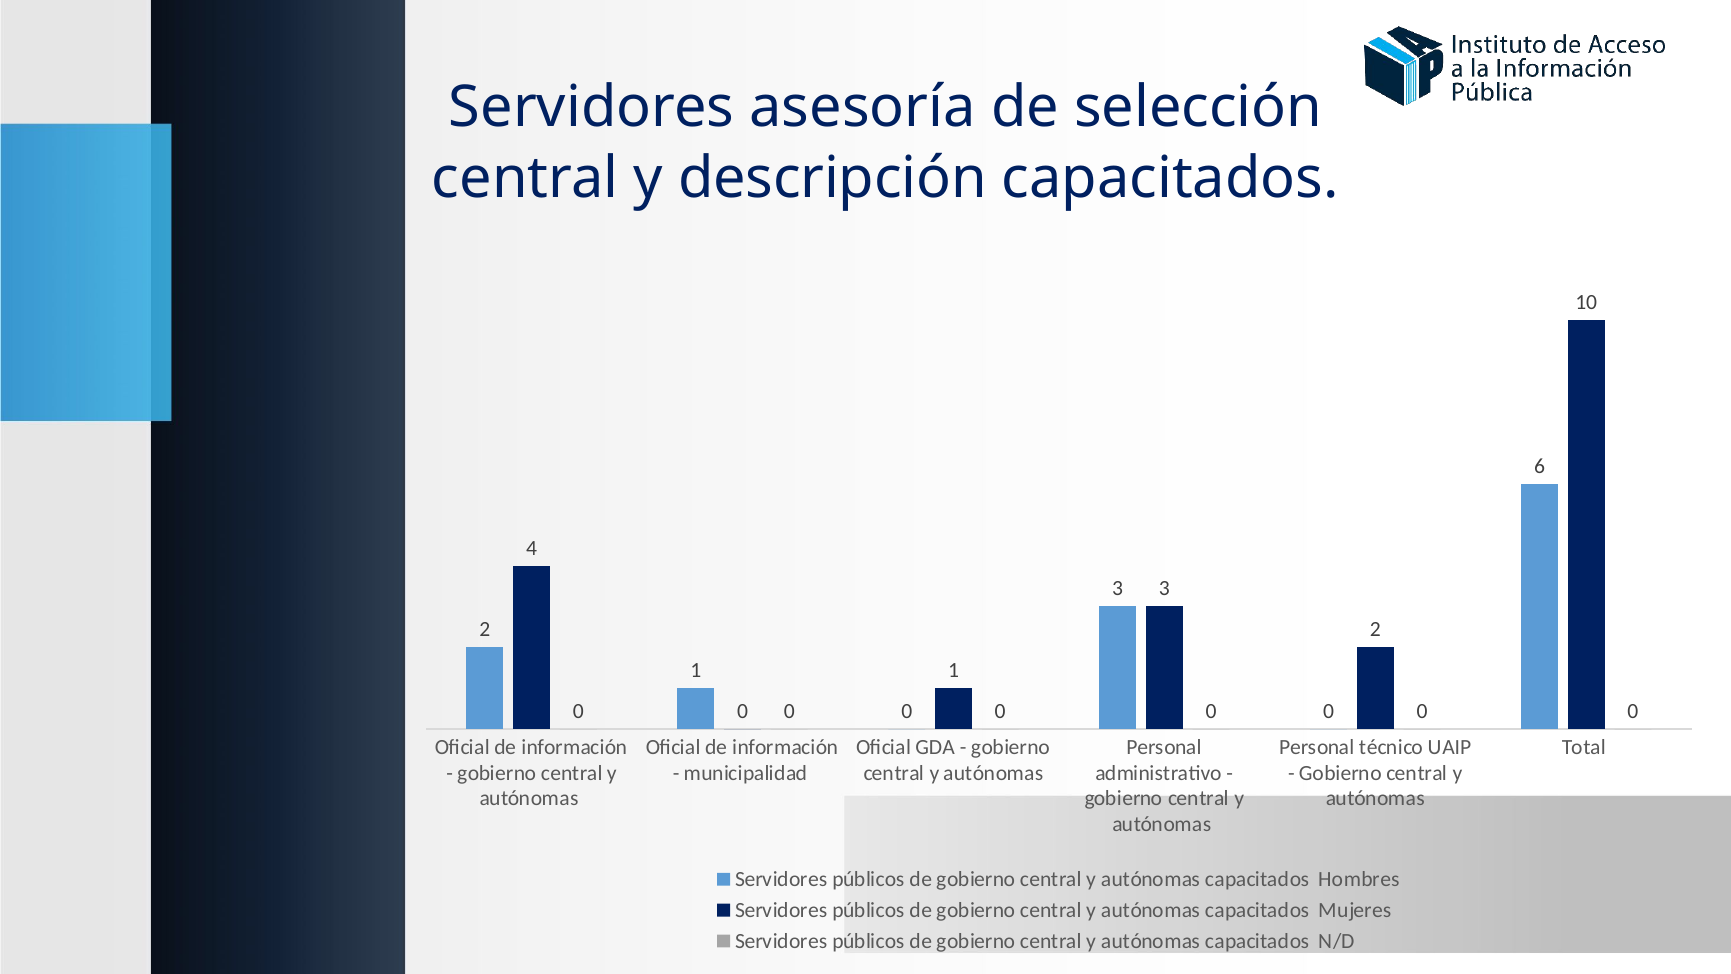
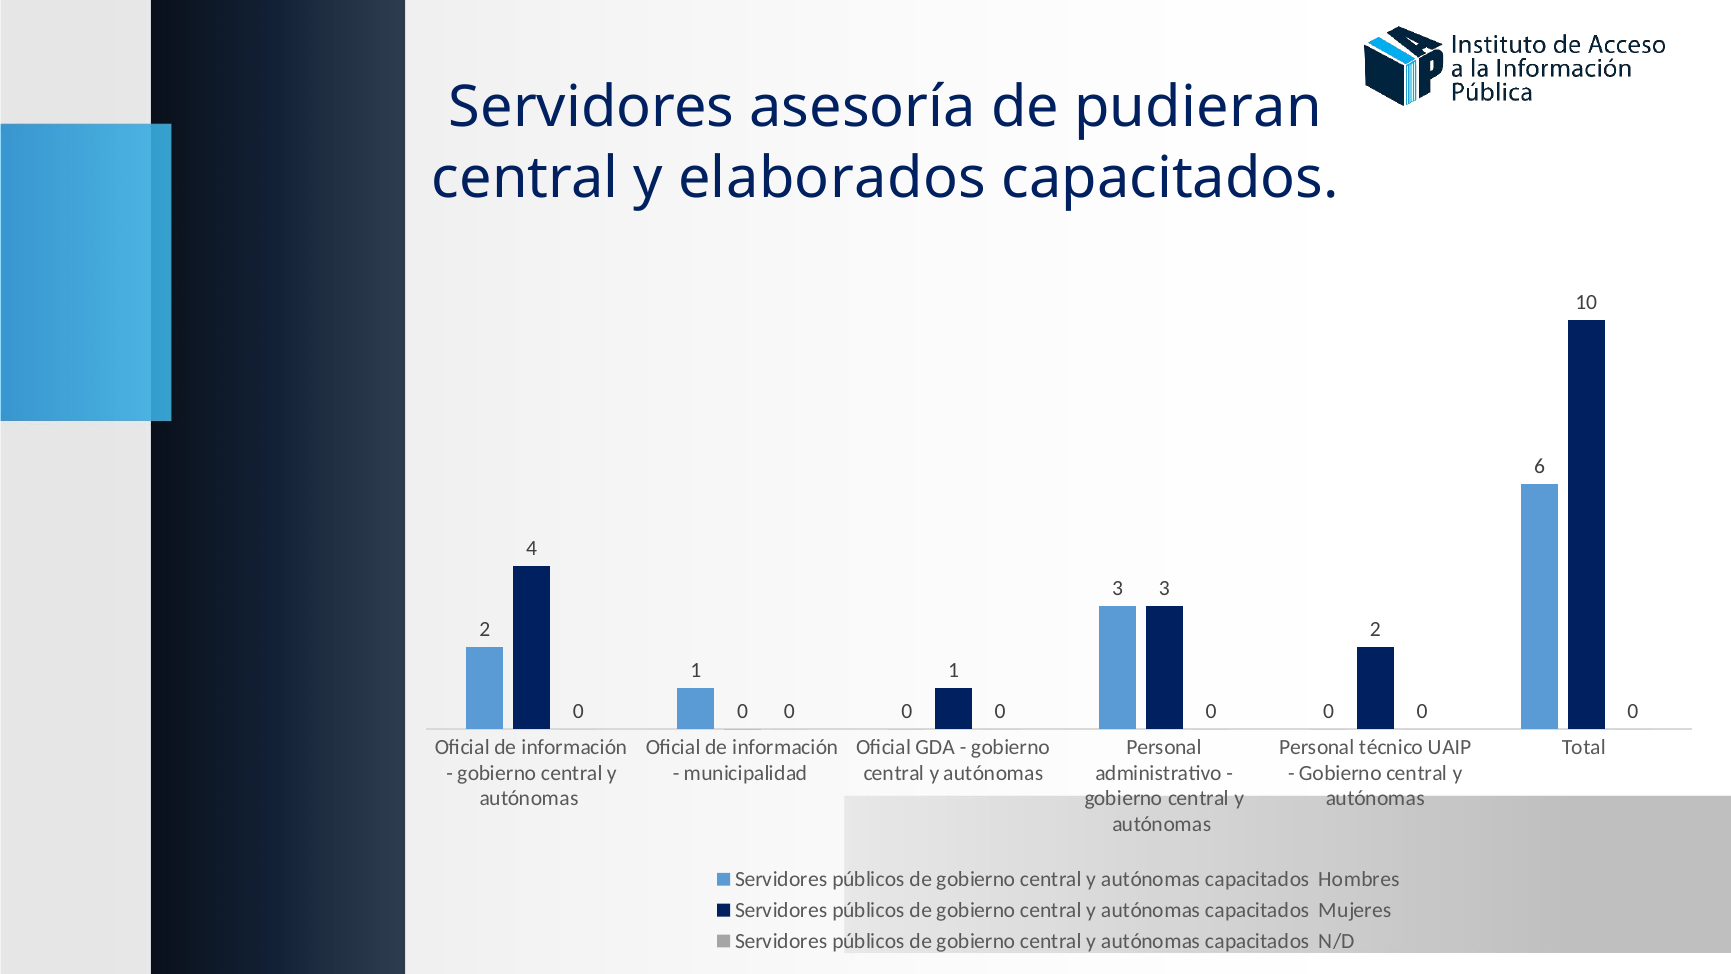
selección: selección -> pudieran
descripción: descripción -> elaborados
